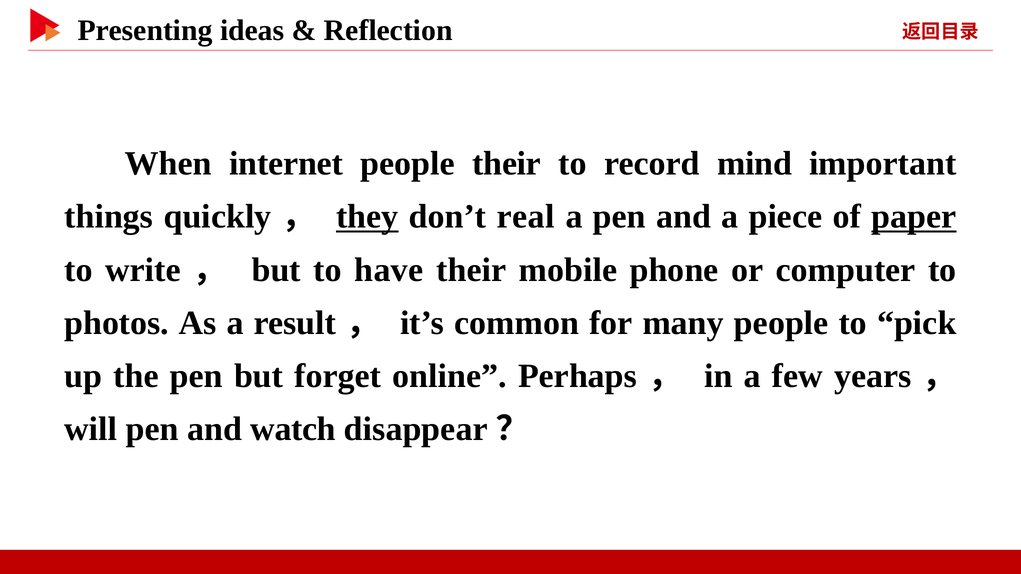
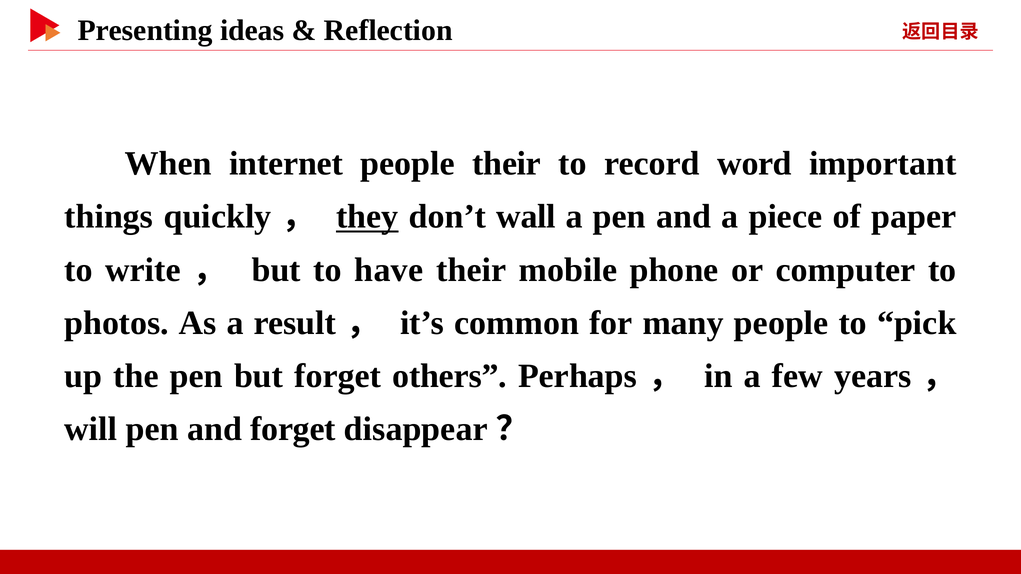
mind: mind -> word
real: real -> wall
paper underline: present -> none
online: online -> others
and watch: watch -> forget
